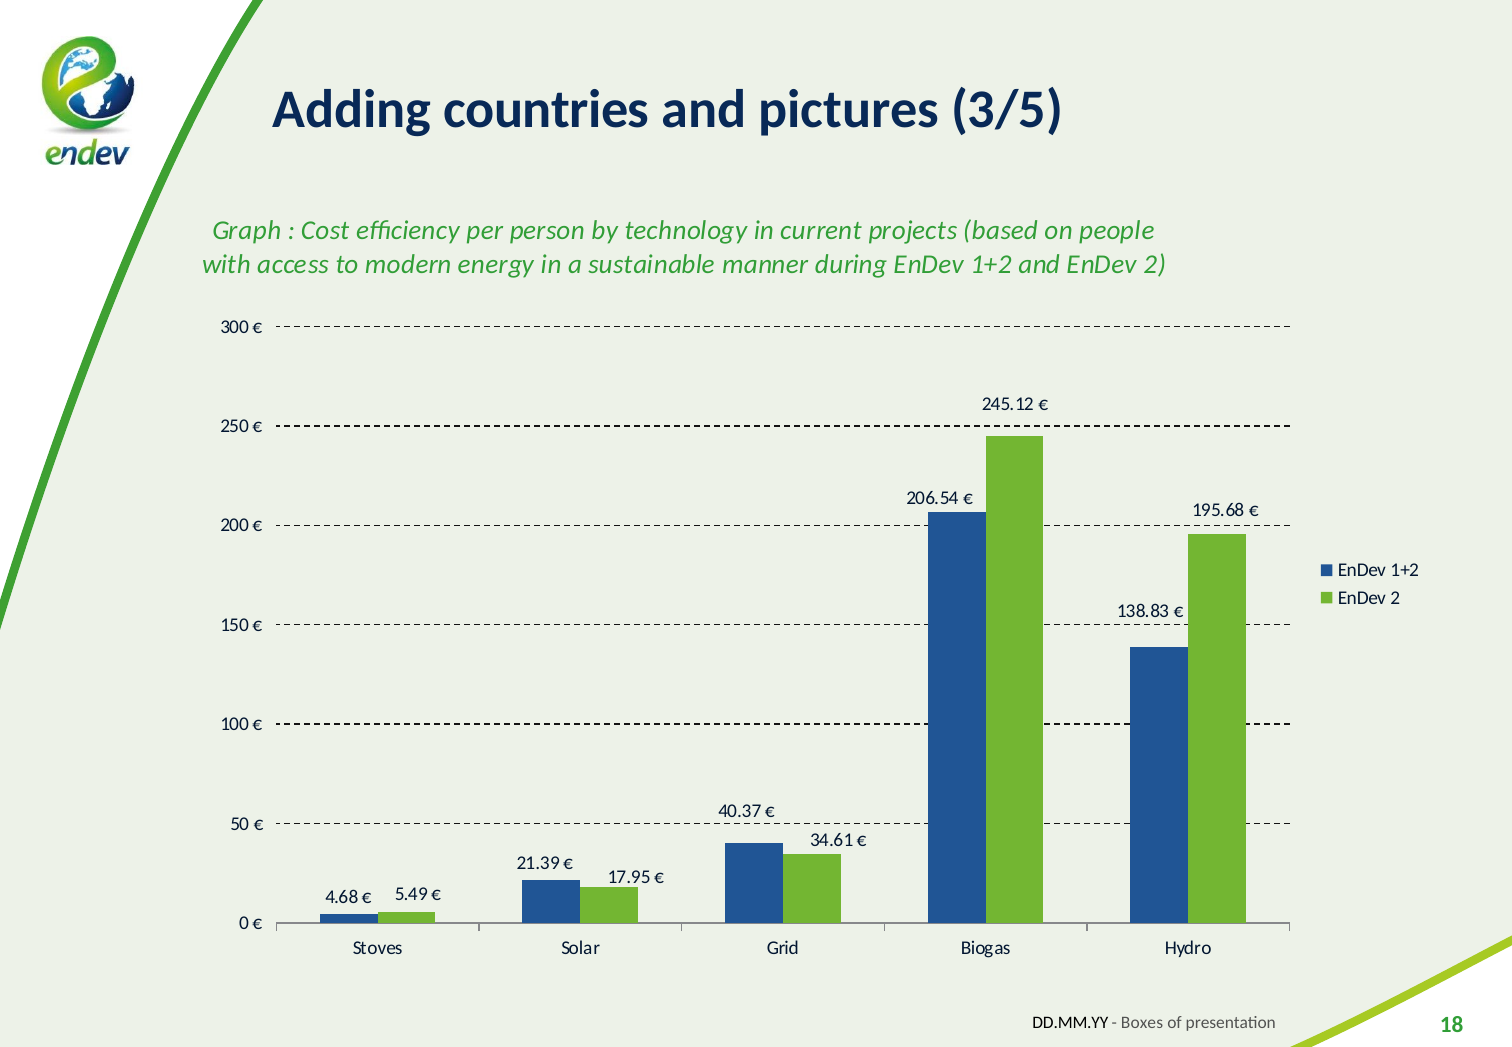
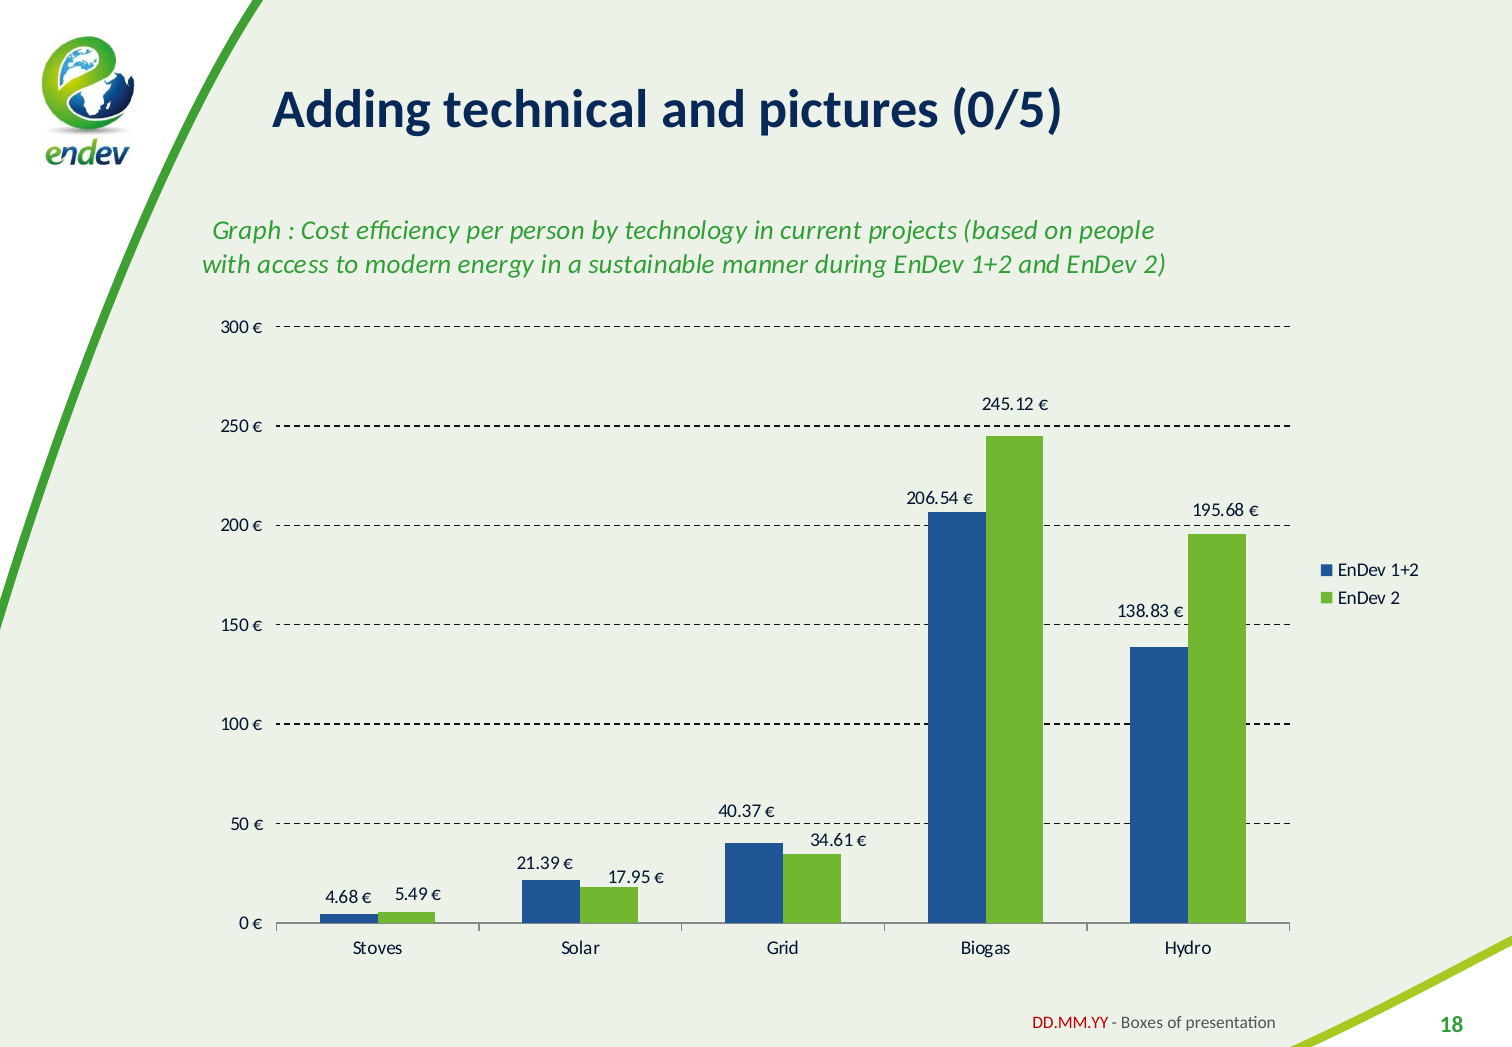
countries: countries -> technical
3/5: 3/5 -> 0/5
DD.MM.YY colour: black -> red
